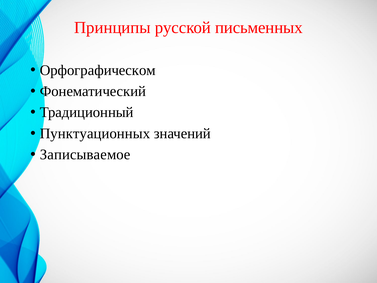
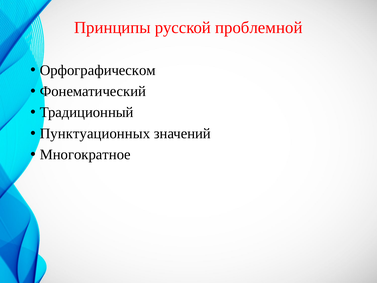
письменных: письменных -> проблемной
Записываемое: Записываемое -> Многократное
